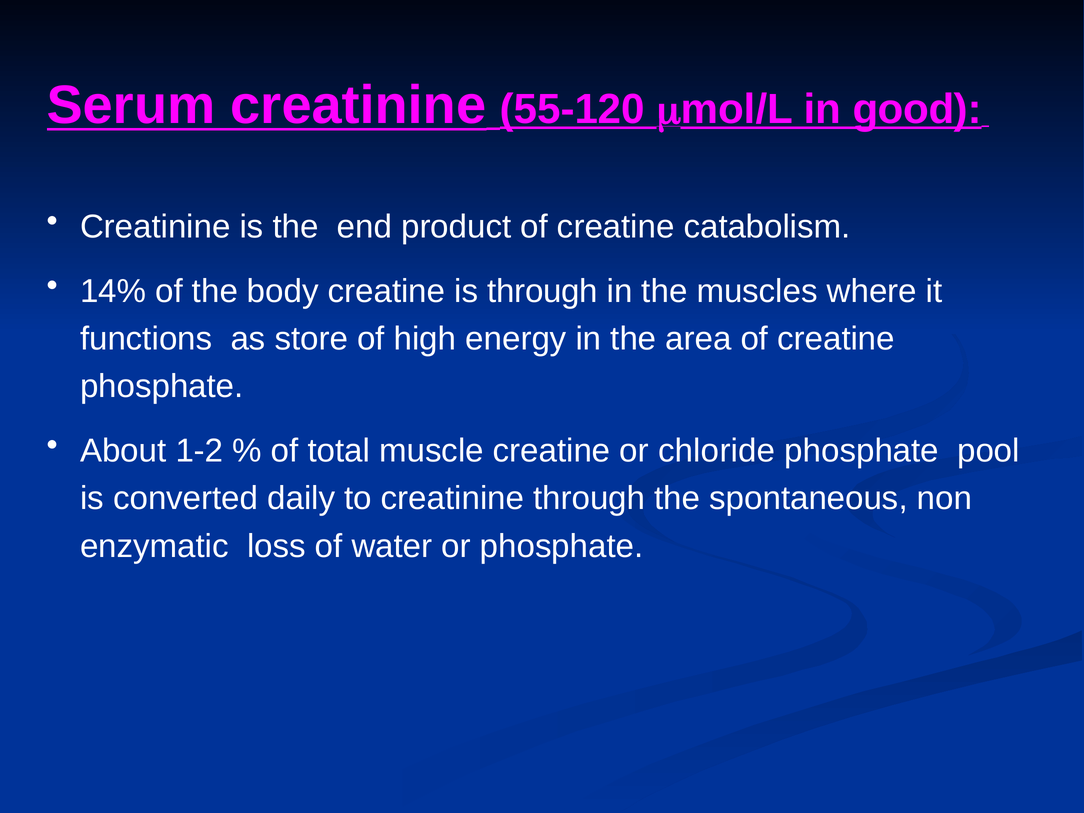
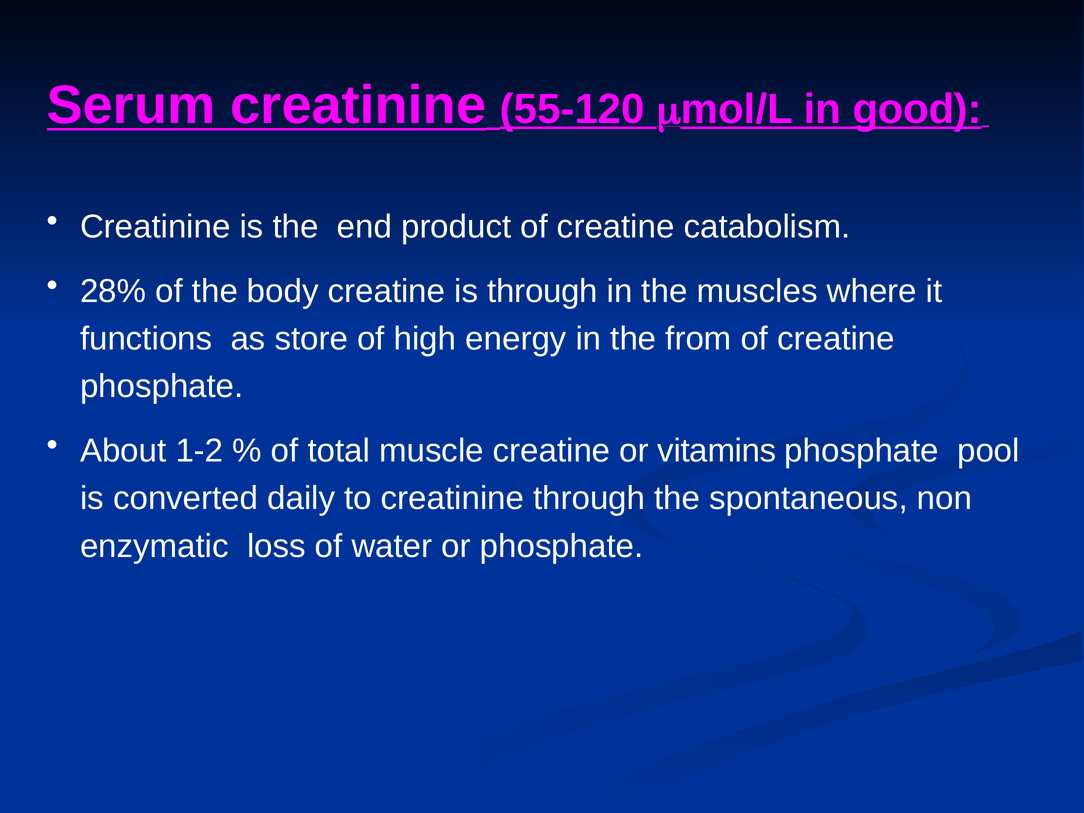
14%: 14% -> 28%
area: area -> from
chloride: chloride -> vitamins
